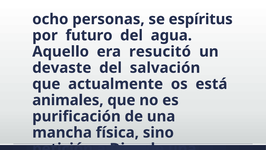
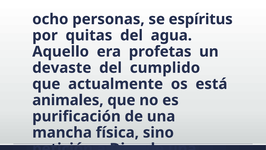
futuro: futuro -> quitas
resucitó: resucitó -> profetas
salvación: salvación -> cumplido
